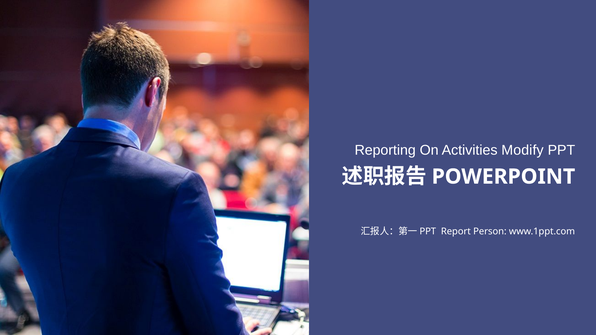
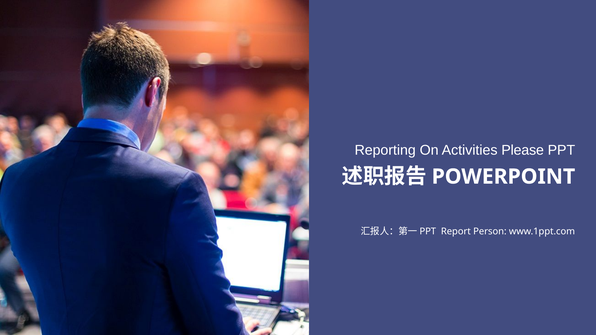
Modify: Modify -> Please
